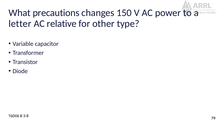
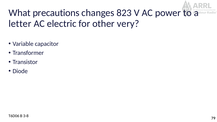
150: 150 -> 823
relative: relative -> electric
type: type -> very
